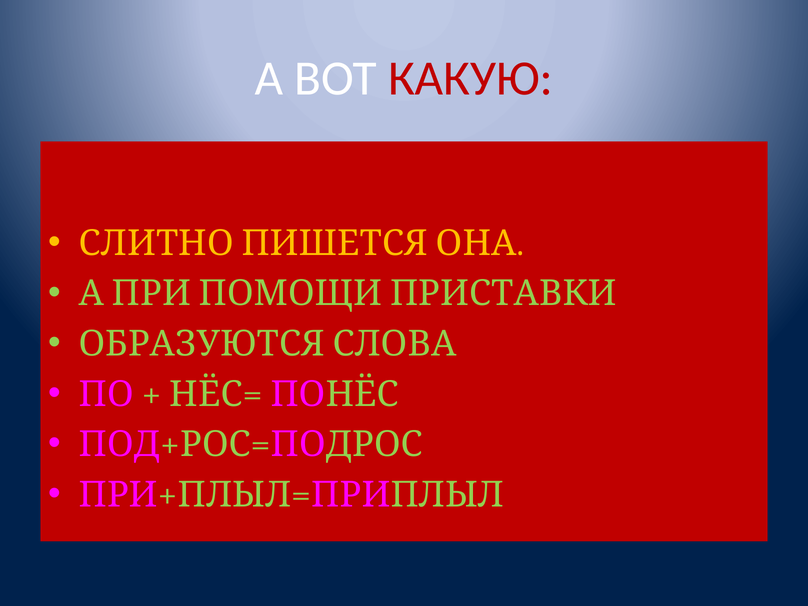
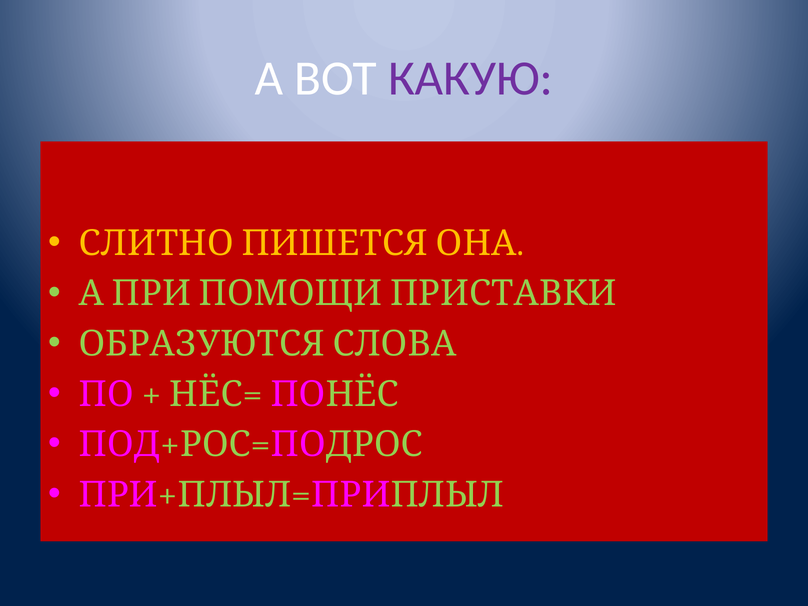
КАКУЮ colour: red -> purple
